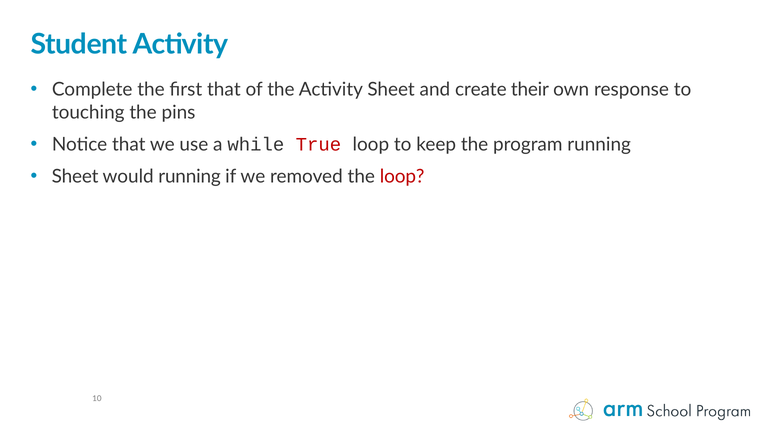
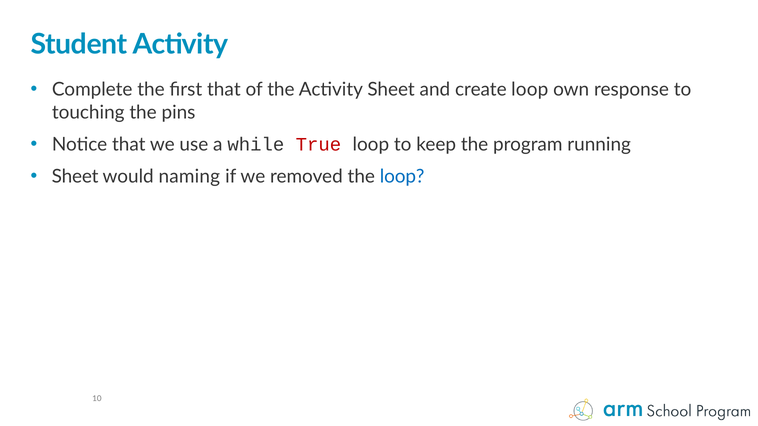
create their: their -> loop
would running: running -> naming
loop at (402, 177) colour: red -> blue
